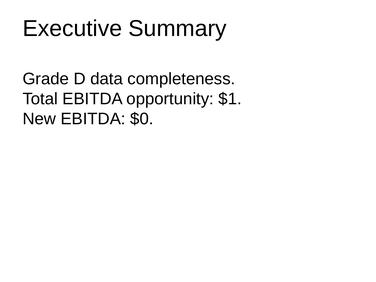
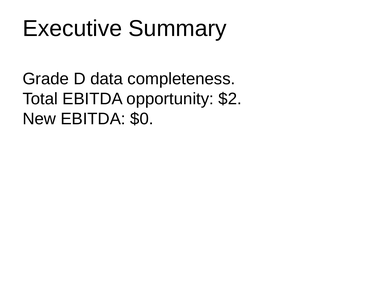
$1: $1 -> $2
